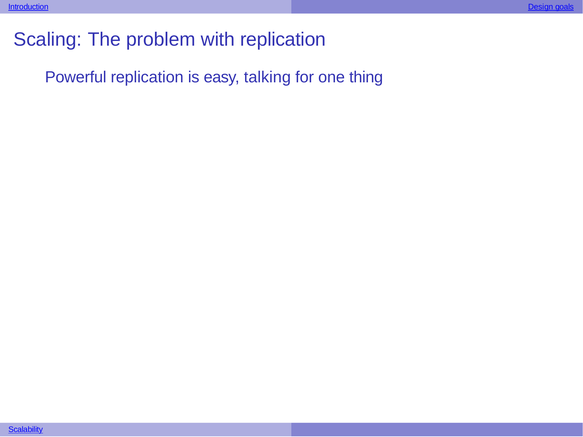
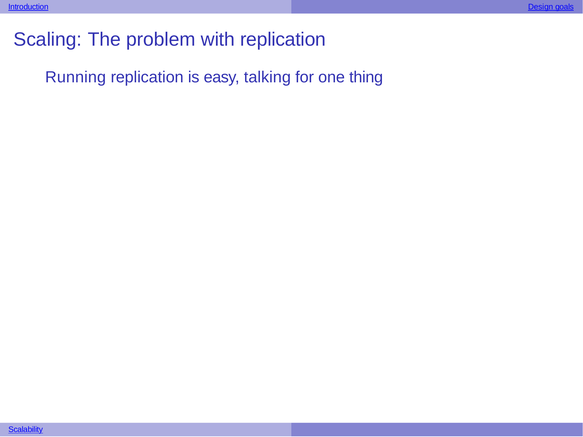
Powerful: Powerful -> Running
